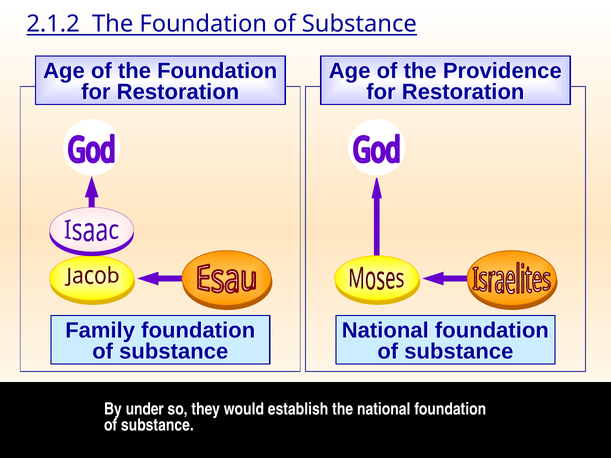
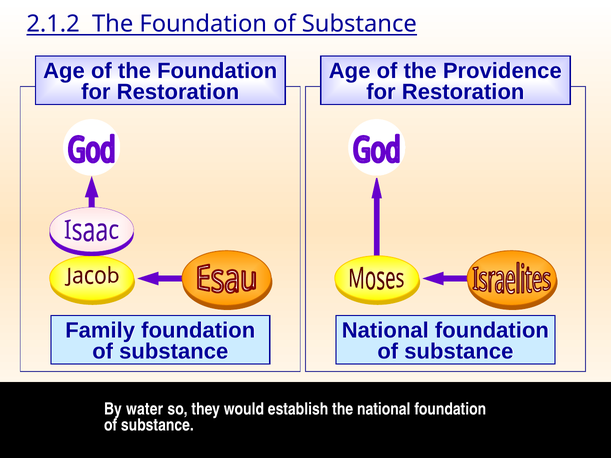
under: under -> water
